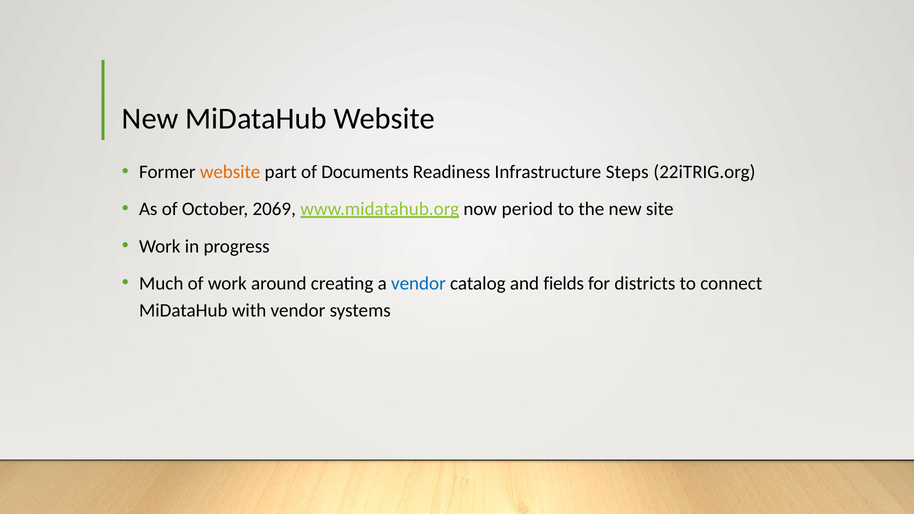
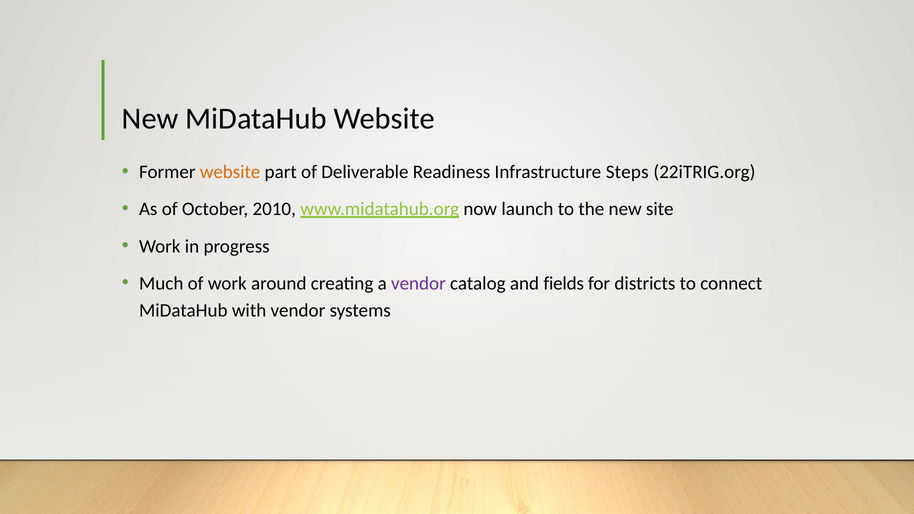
Documents: Documents -> Deliverable
2069: 2069 -> 2010
period: period -> launch
vendor at (418, 283) colour: blue -> purple
